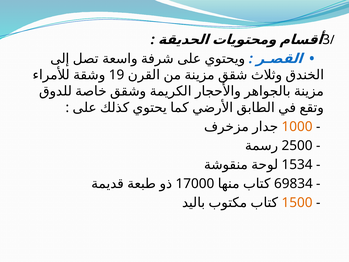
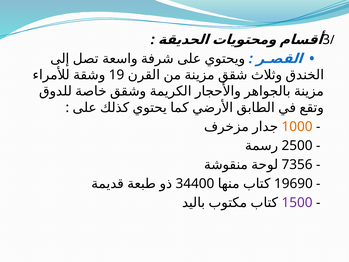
1534: 1534 -> 7356
17000: 17000 -> 34400
69834: 69834 -> 19690
1500 colour: orange -> purple
